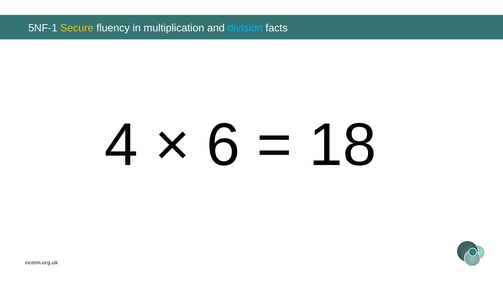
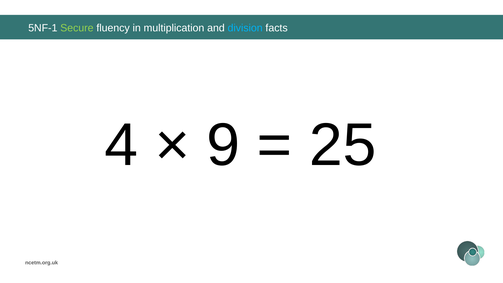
Secure colour: yellow -> light green
6: 6 -> 9
18: 18 -> 25
